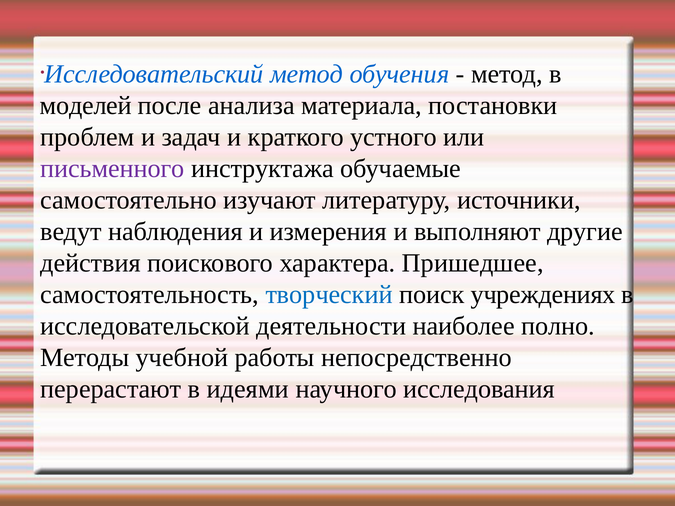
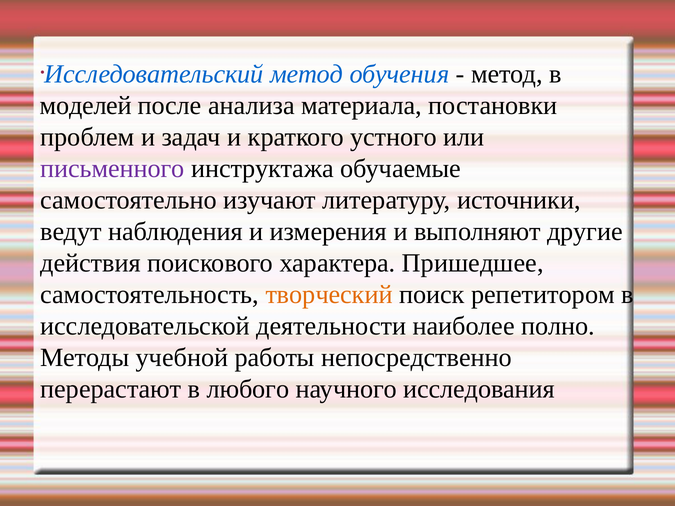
творческий colour: blue -> orange
учреждениях: учреждениях -> репетитором
идеями: идеями -> любого
